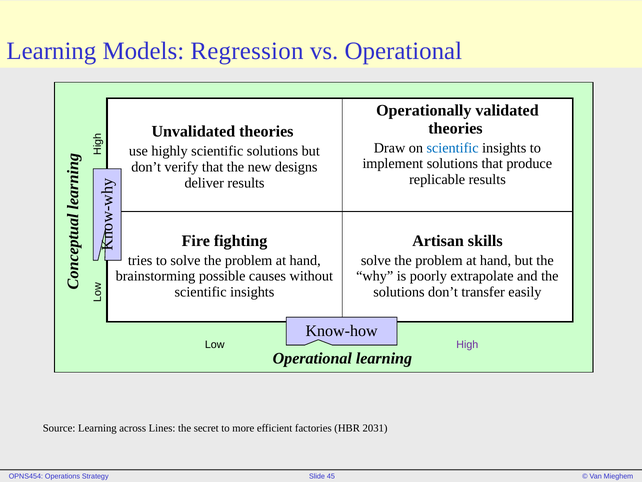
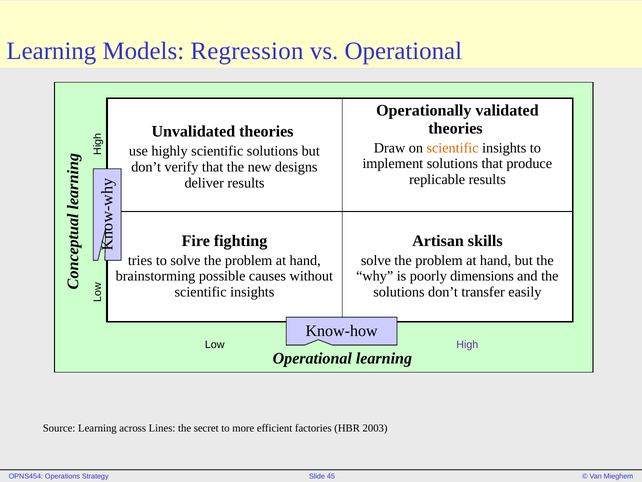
scientific at (453, 148) colour: blue -> orange
extrapolate: extrapolate -> dimensions
2031: 2031 -> 2003
